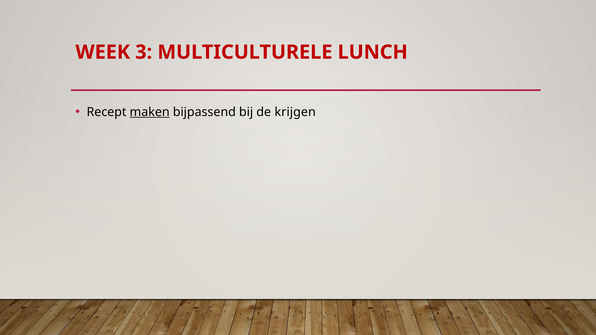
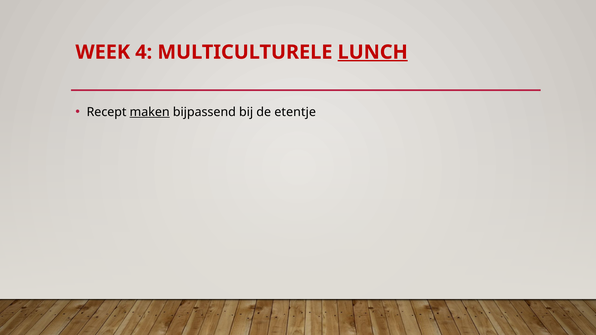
3: 3 -> 4
LUNCH underline: none -> present
krijgen: krijgen -> etentje
